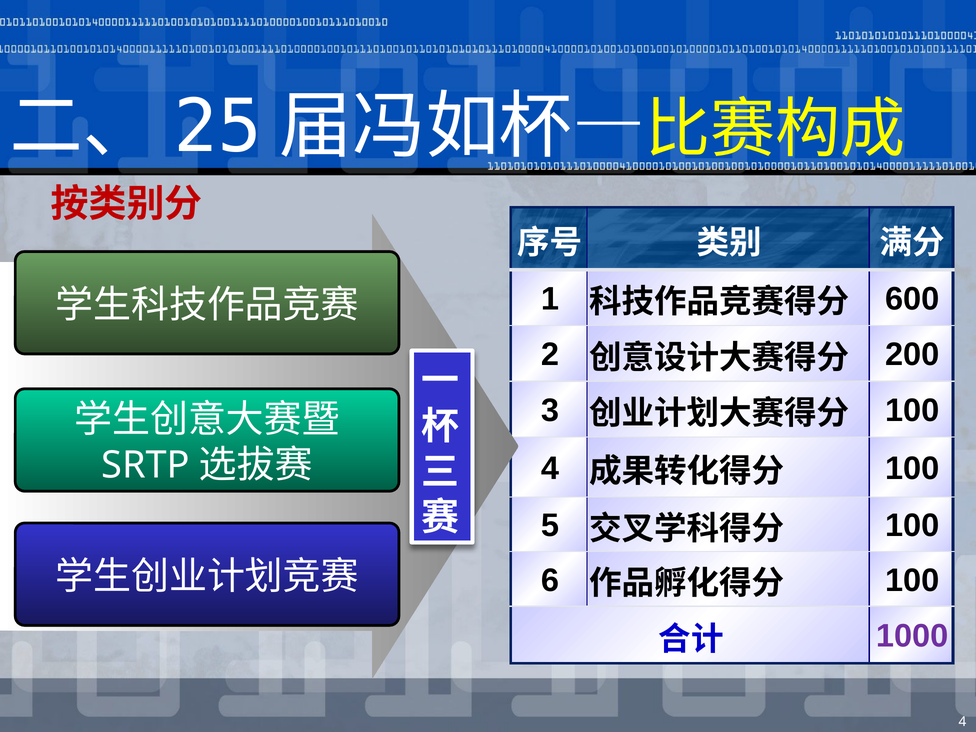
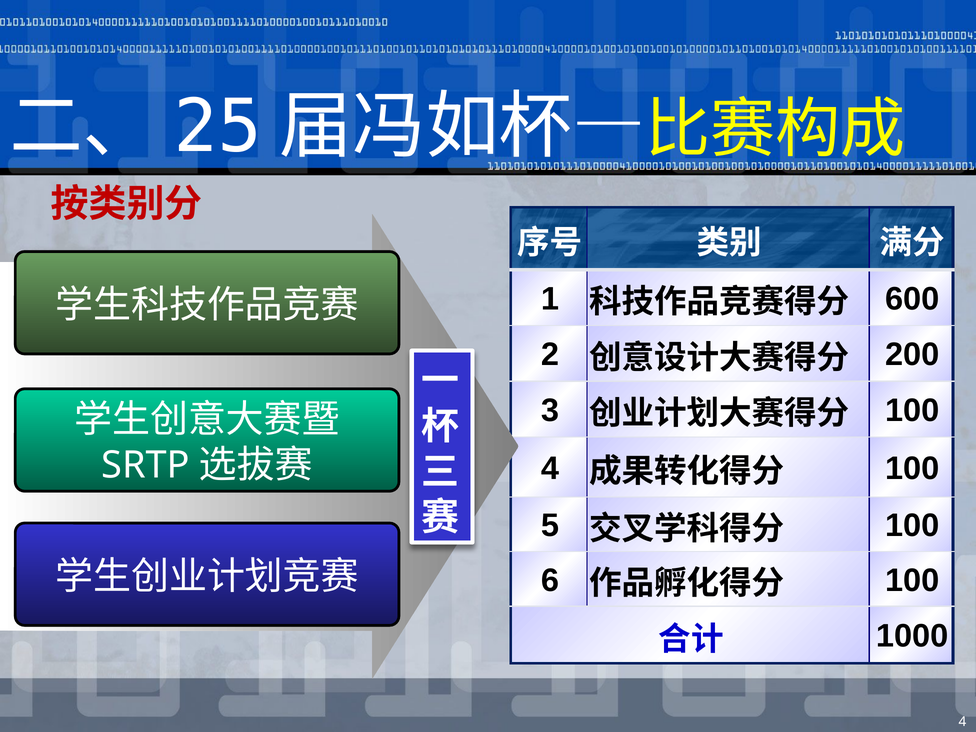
1000 colour: purple -> black
